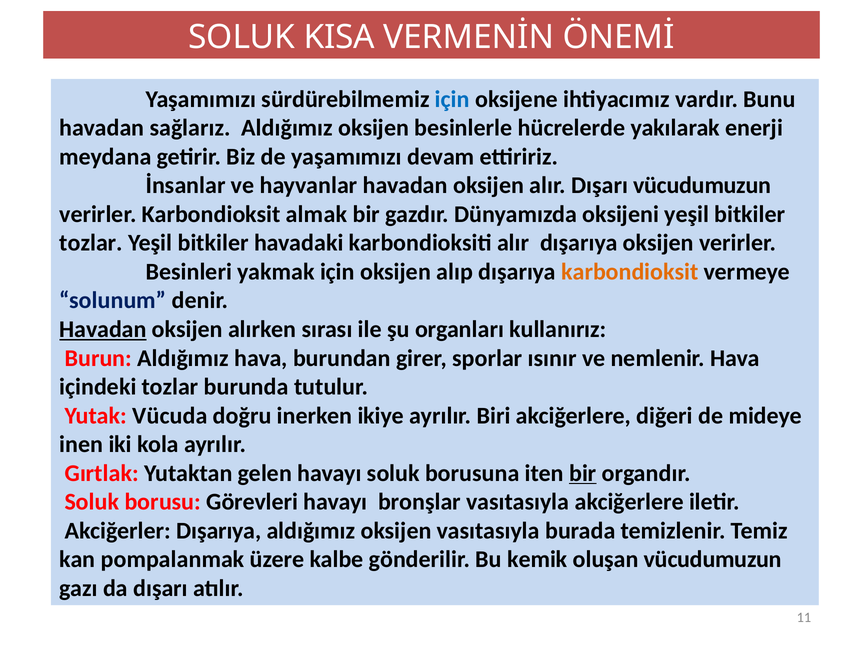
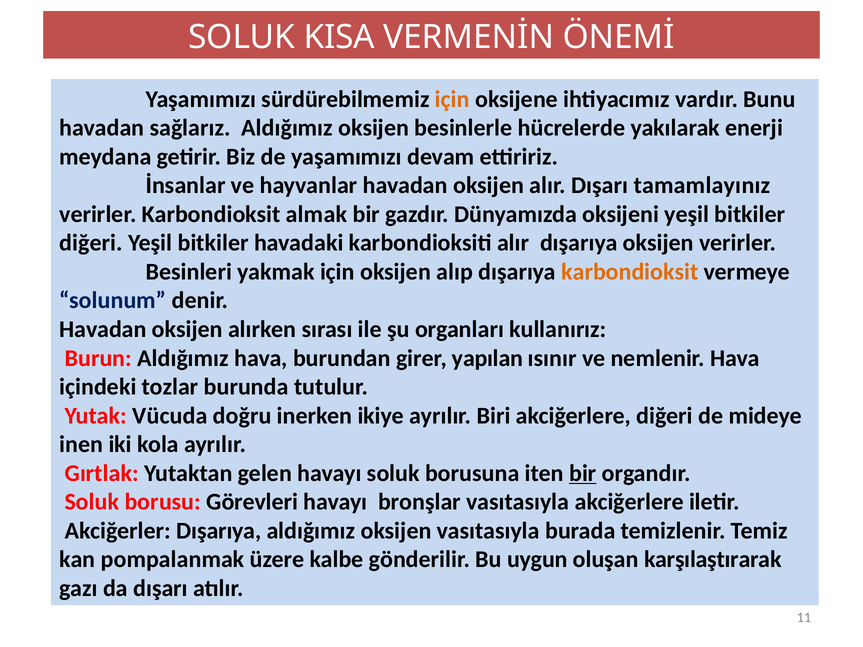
için at (452, 99) colour: blue -> orange
Dışarı vücudumuzun: vücudumuzun -> tamamlayınız
tozlar at (91, 243): tozlar -> diğeri
Havadan at (103, 329) underline: present -> none
sporlar: sporlar -> yapılan
kemik: kemik -> uygun
oluşan vücudumuzun: vücudumuzun -> karşılaştırarak
